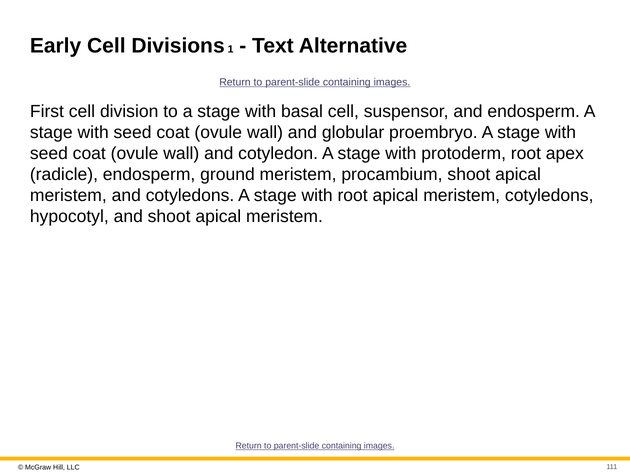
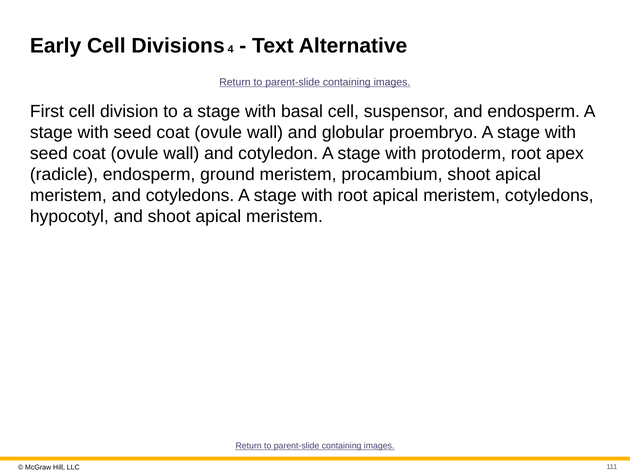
1: 1 -> 4
